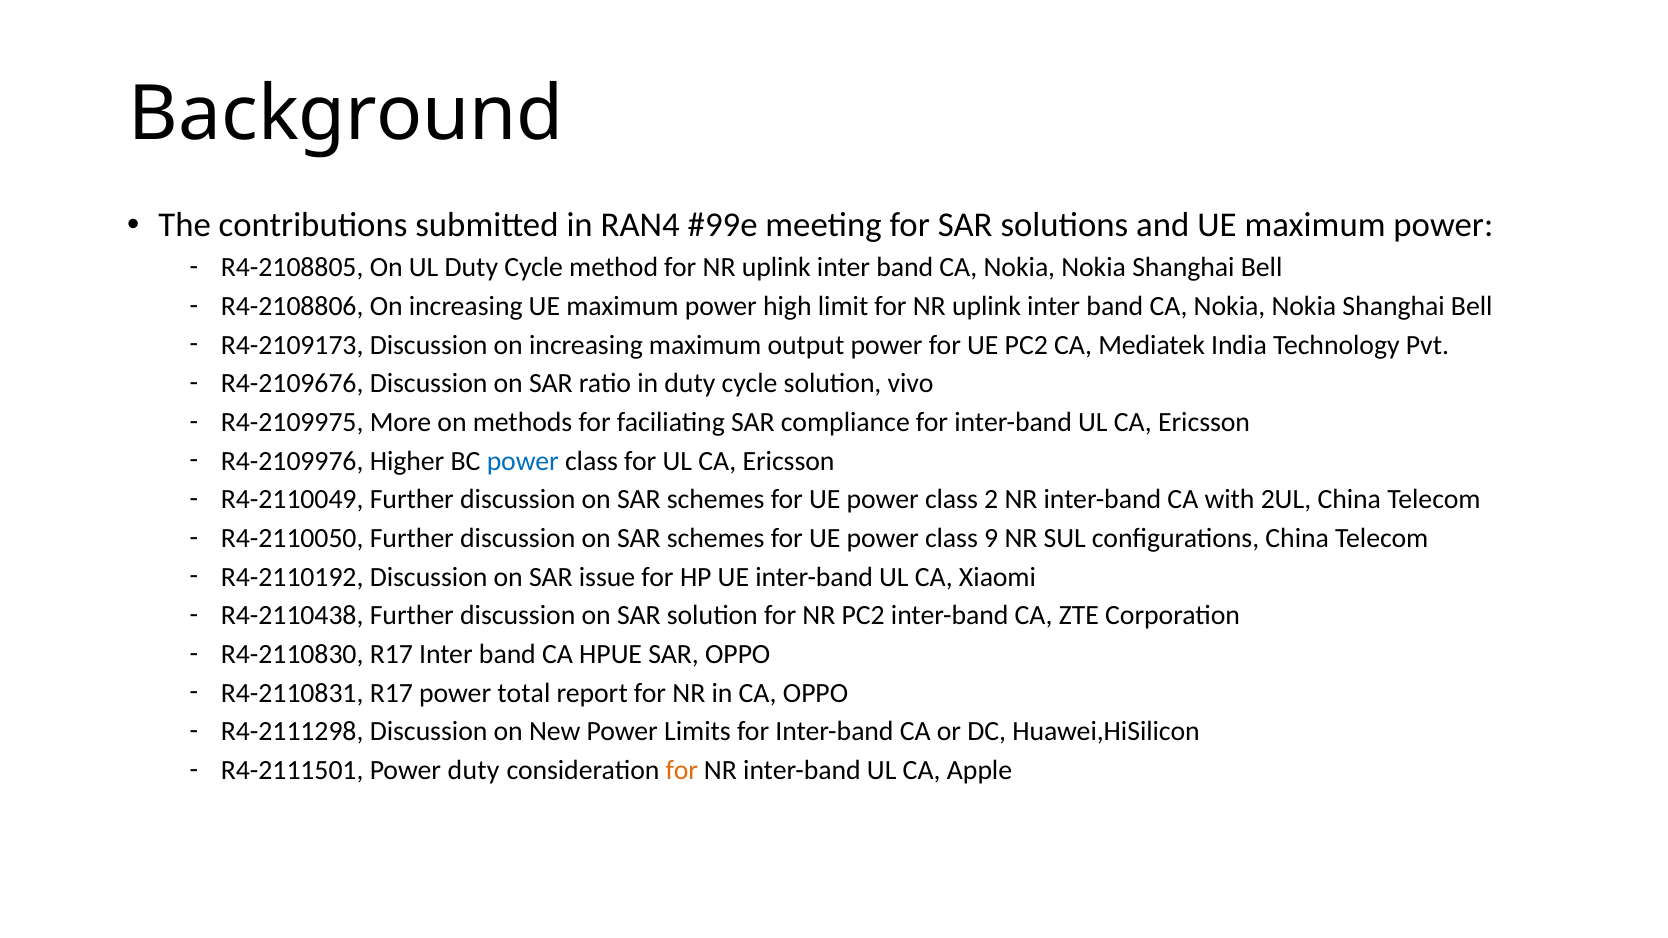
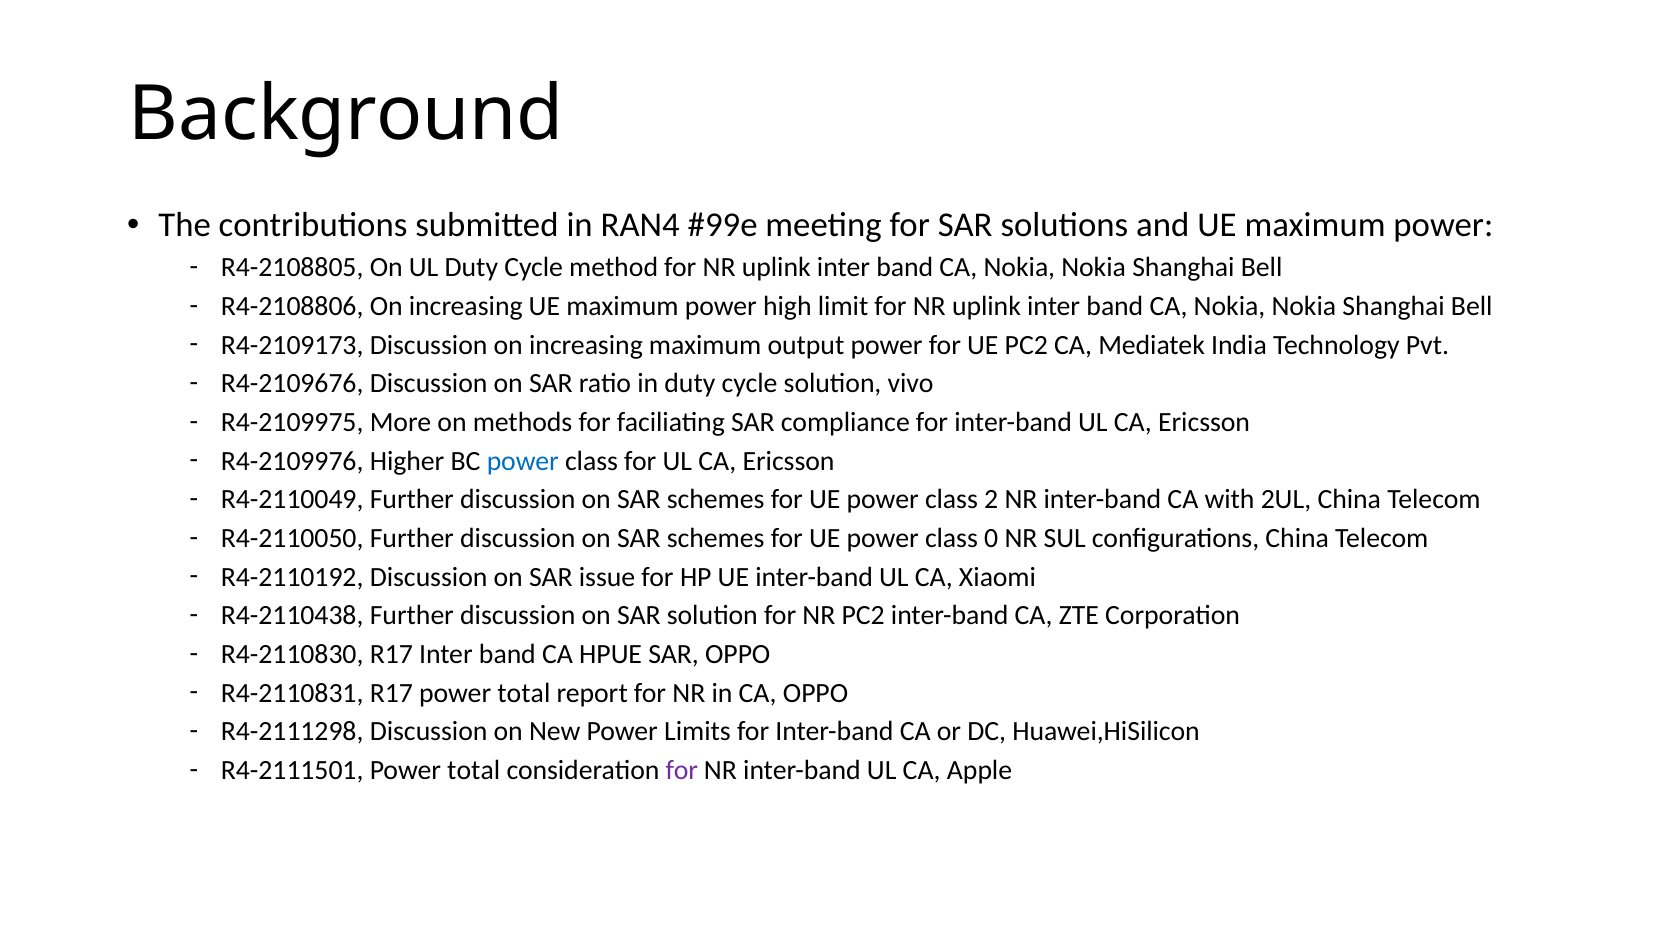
9: 9 -> 0
R4-2111501 Power duty: duty -> total
for at (682, 770) colour: orange -> purple
